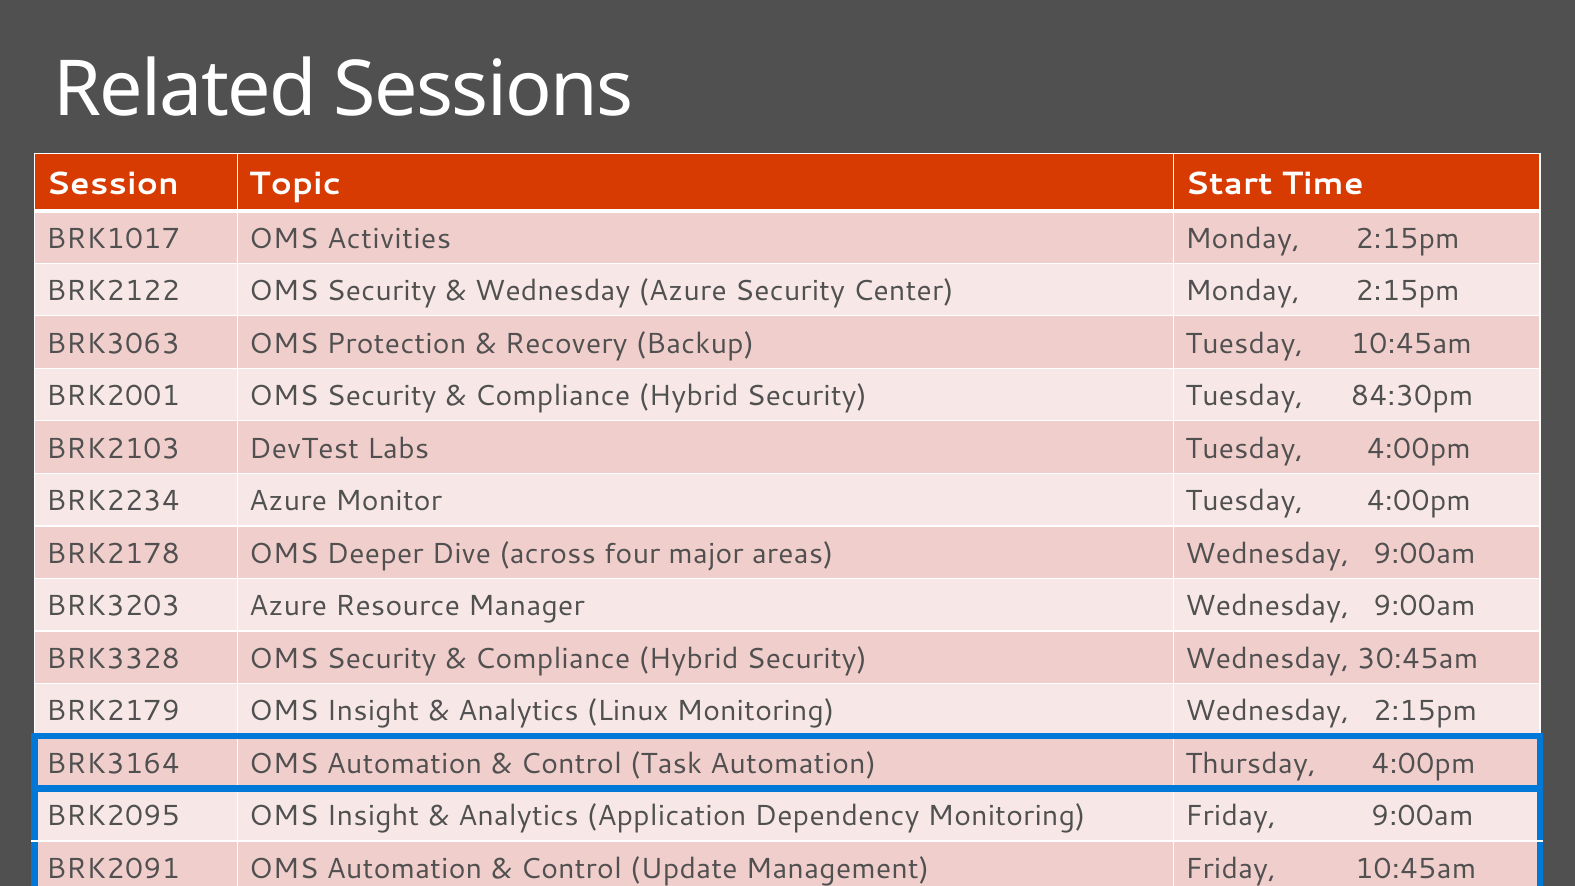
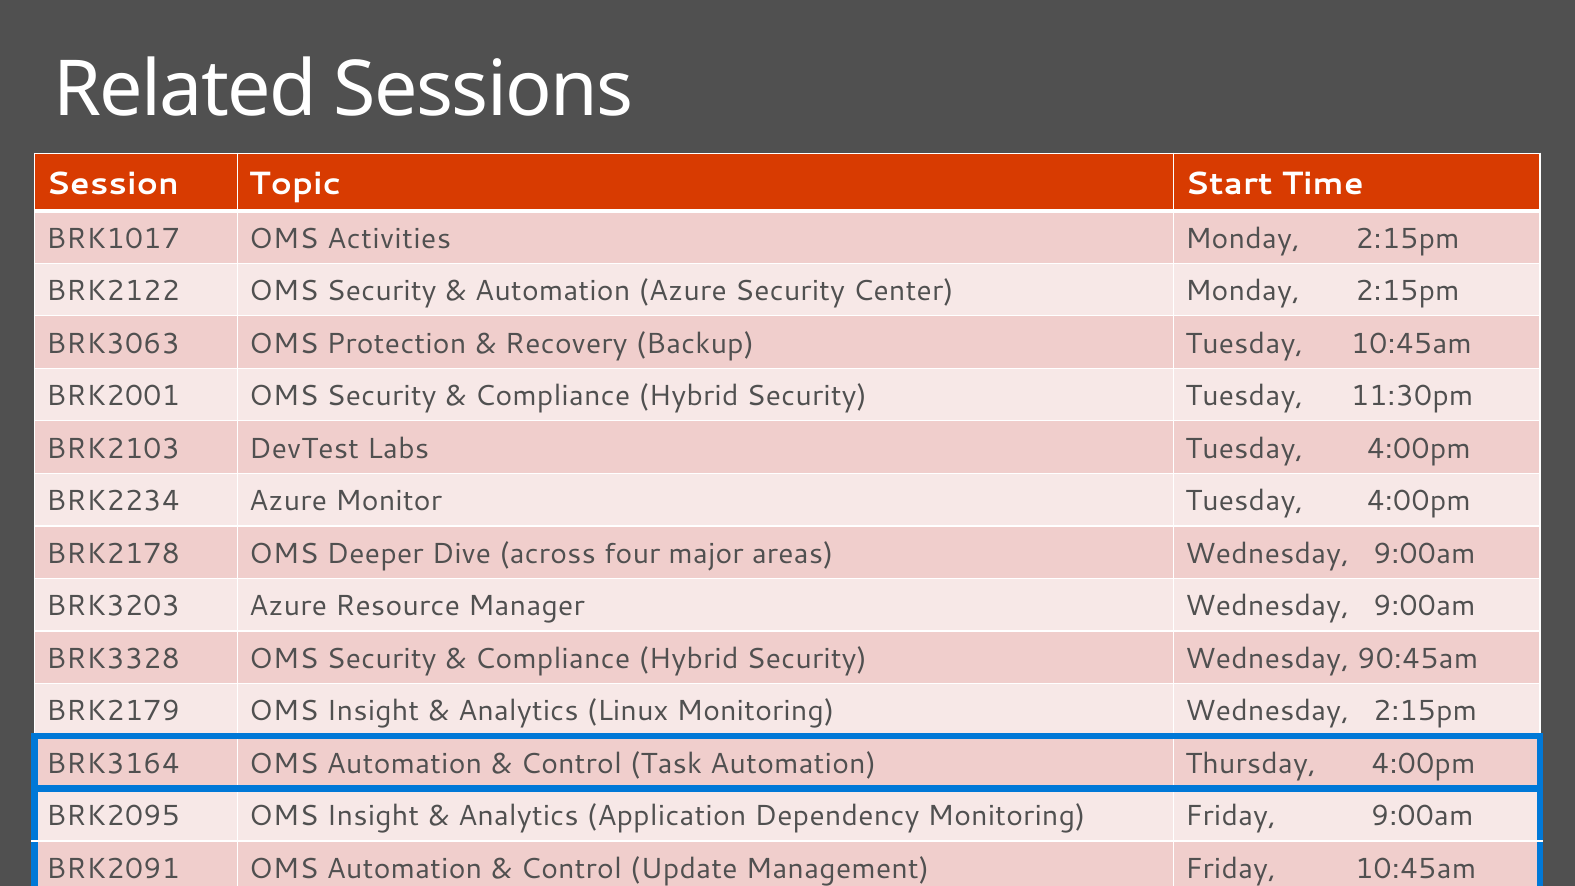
Wednesday at (553, 291): Wednesday -> Automation
84:30pm: 84:30pm -> 11:30pm
30:45am: 30:45am -> 90:45am
